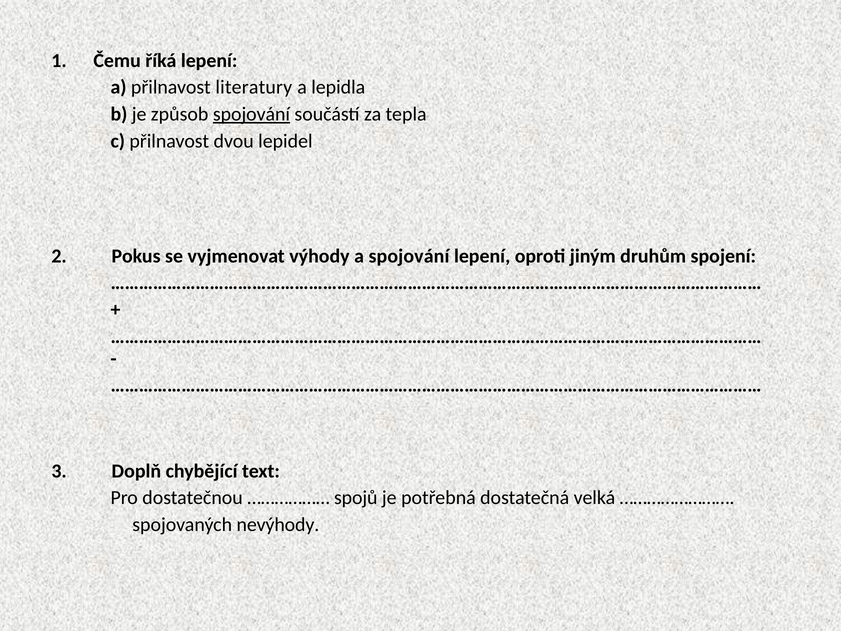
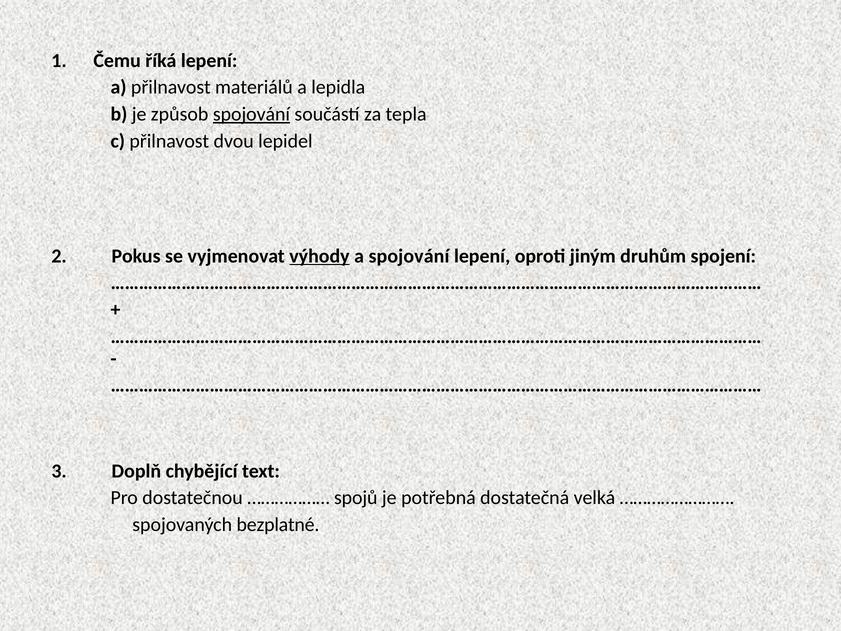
literatury: literatury -> materiálů
výhody underline: none -> present
nevýhody: nevýhody -> bezplatné
